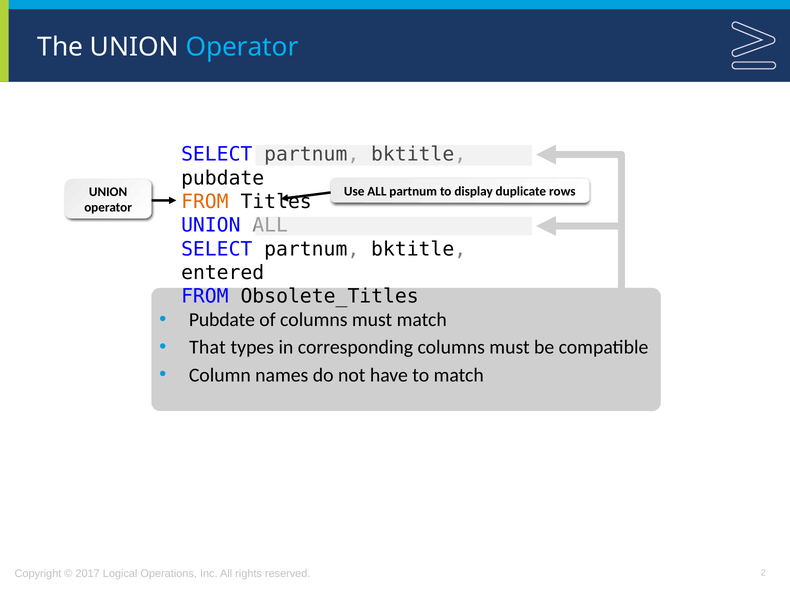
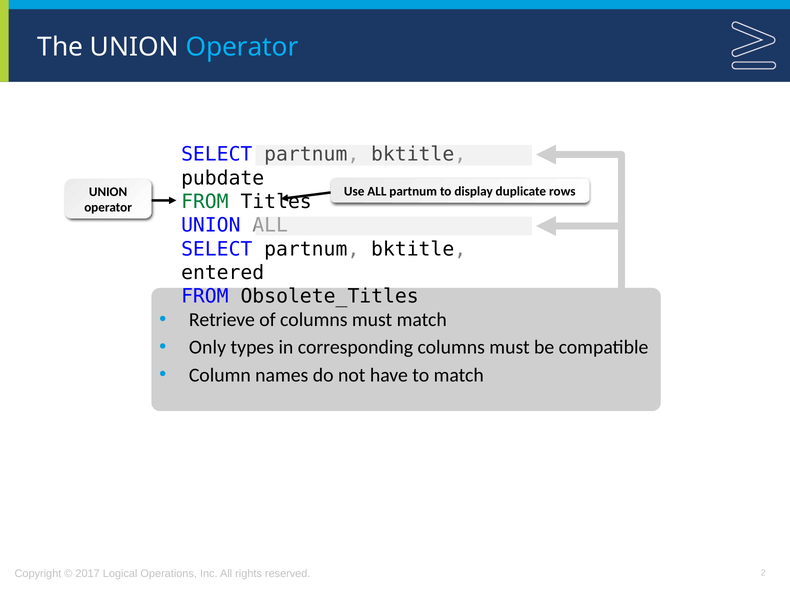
FROM at (205, 202) colour: orange -> green
Pubdate at (222, 320): Pubdate -> Retrieve
That: That -> Only
